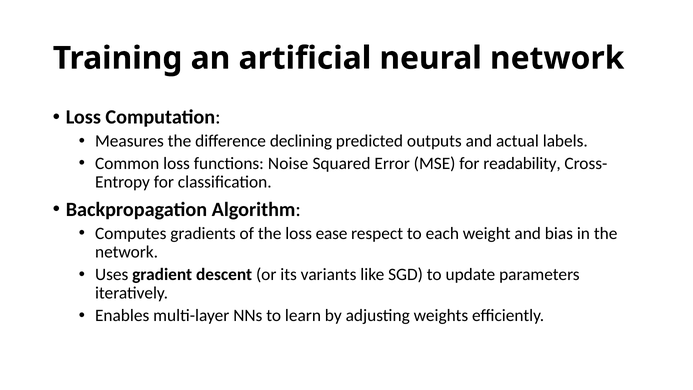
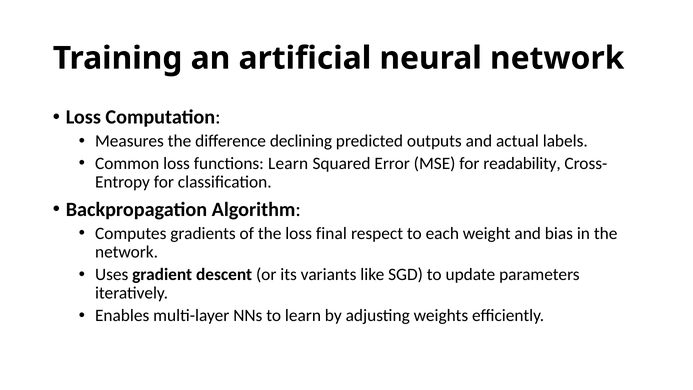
functions Noise: Noise -> Learn
ease: ease -> final
